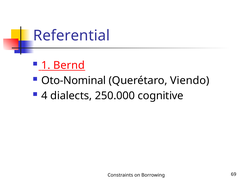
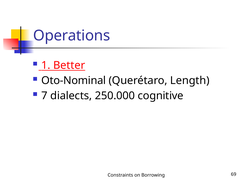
Referential: Referential -> Operations
Bernd: Bernd -> Better
Viendo: Viendo -> Length
4: 4 -> 7
